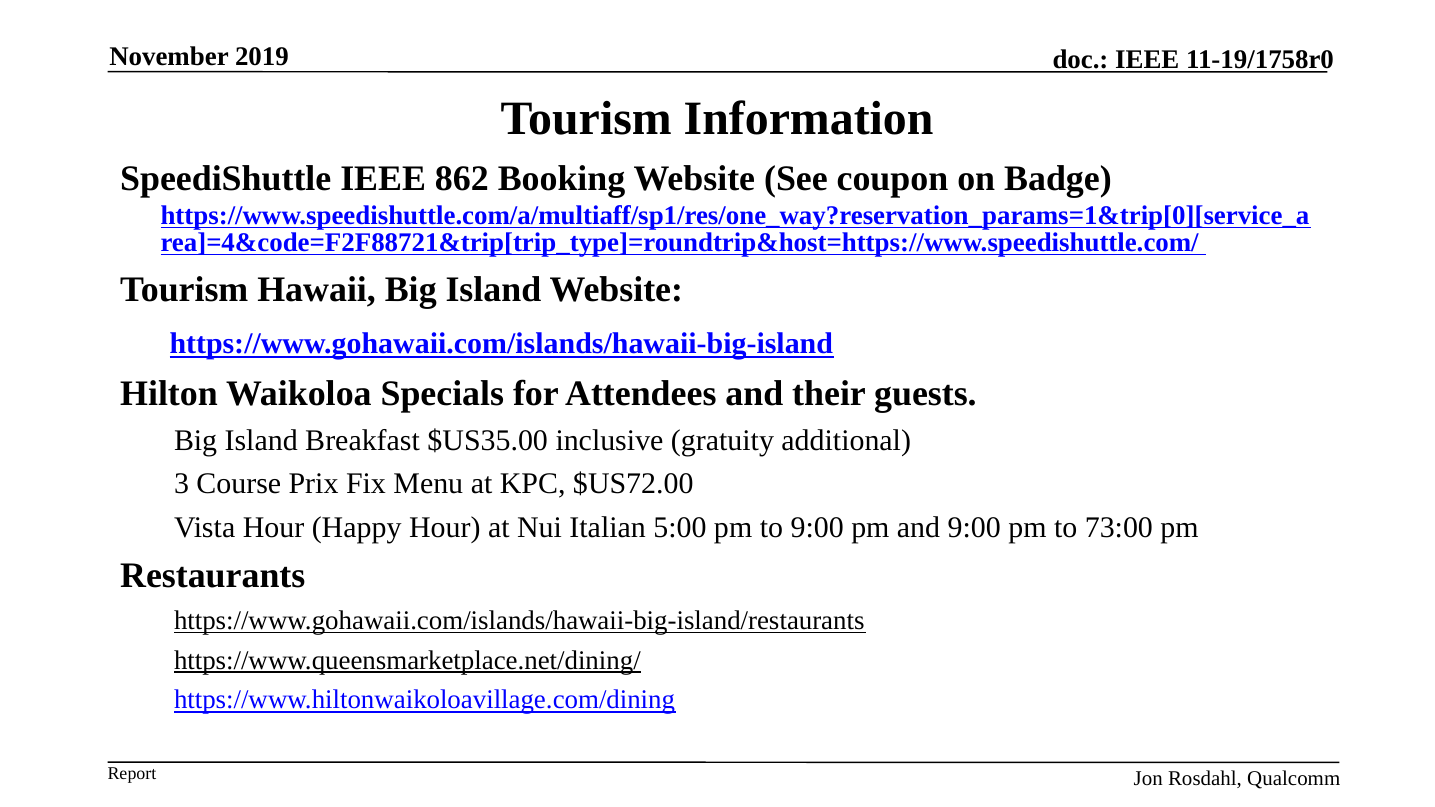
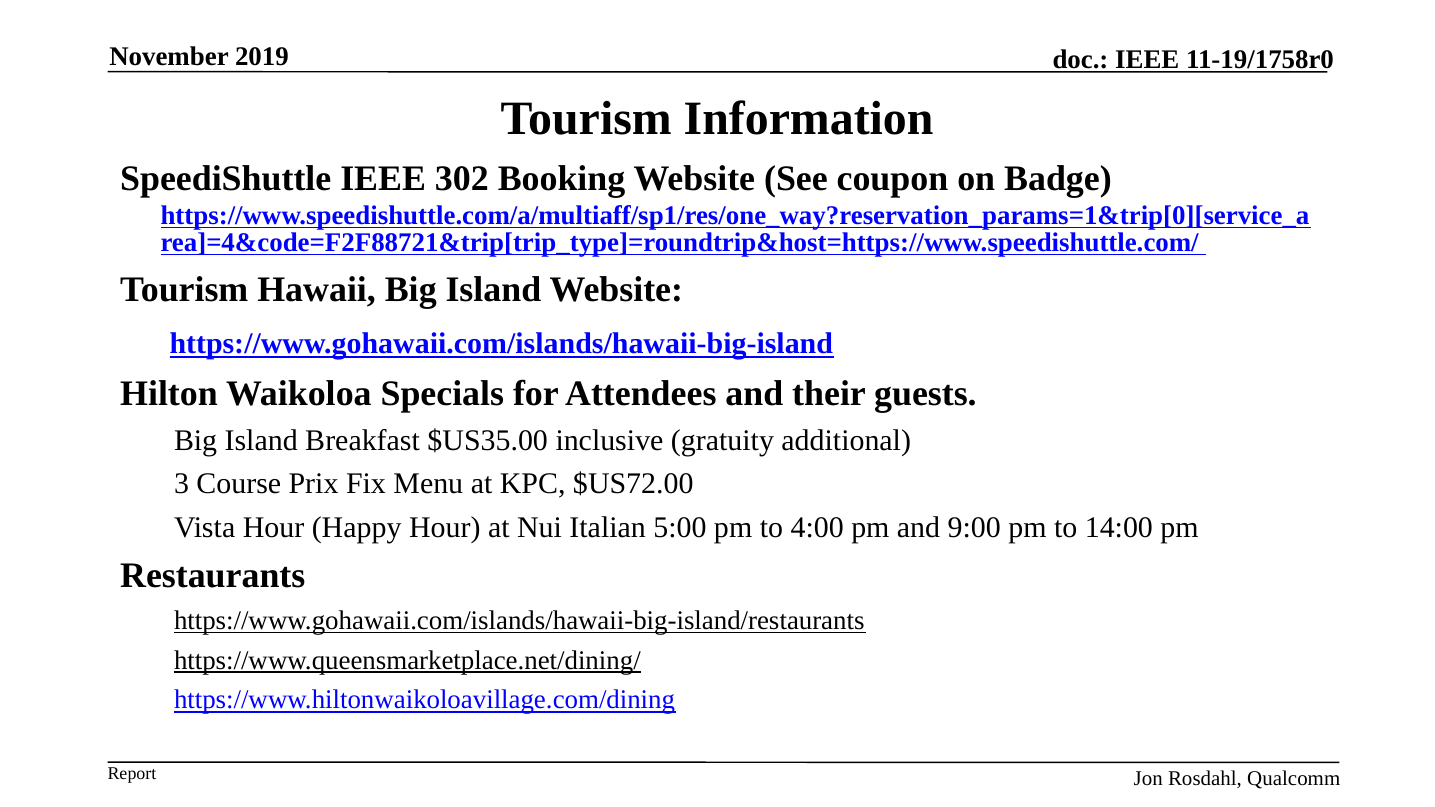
862: 862 -> 302
to 9:00: 9:00 -> 4:00
73:00: 73:00 -> 14:00
